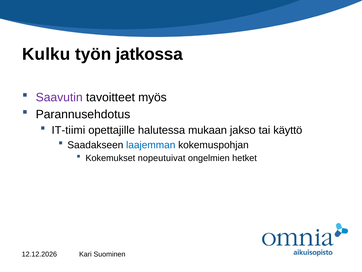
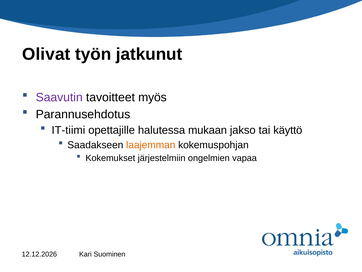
Kulku: Kulku -> Olivat
jatkossa: jatkossa -> jatkunut
laajemman colour: blue -> orange
nopeutuivat: nopeutuivat -> järjestelmiin
hetket: hetket -> vapaa
